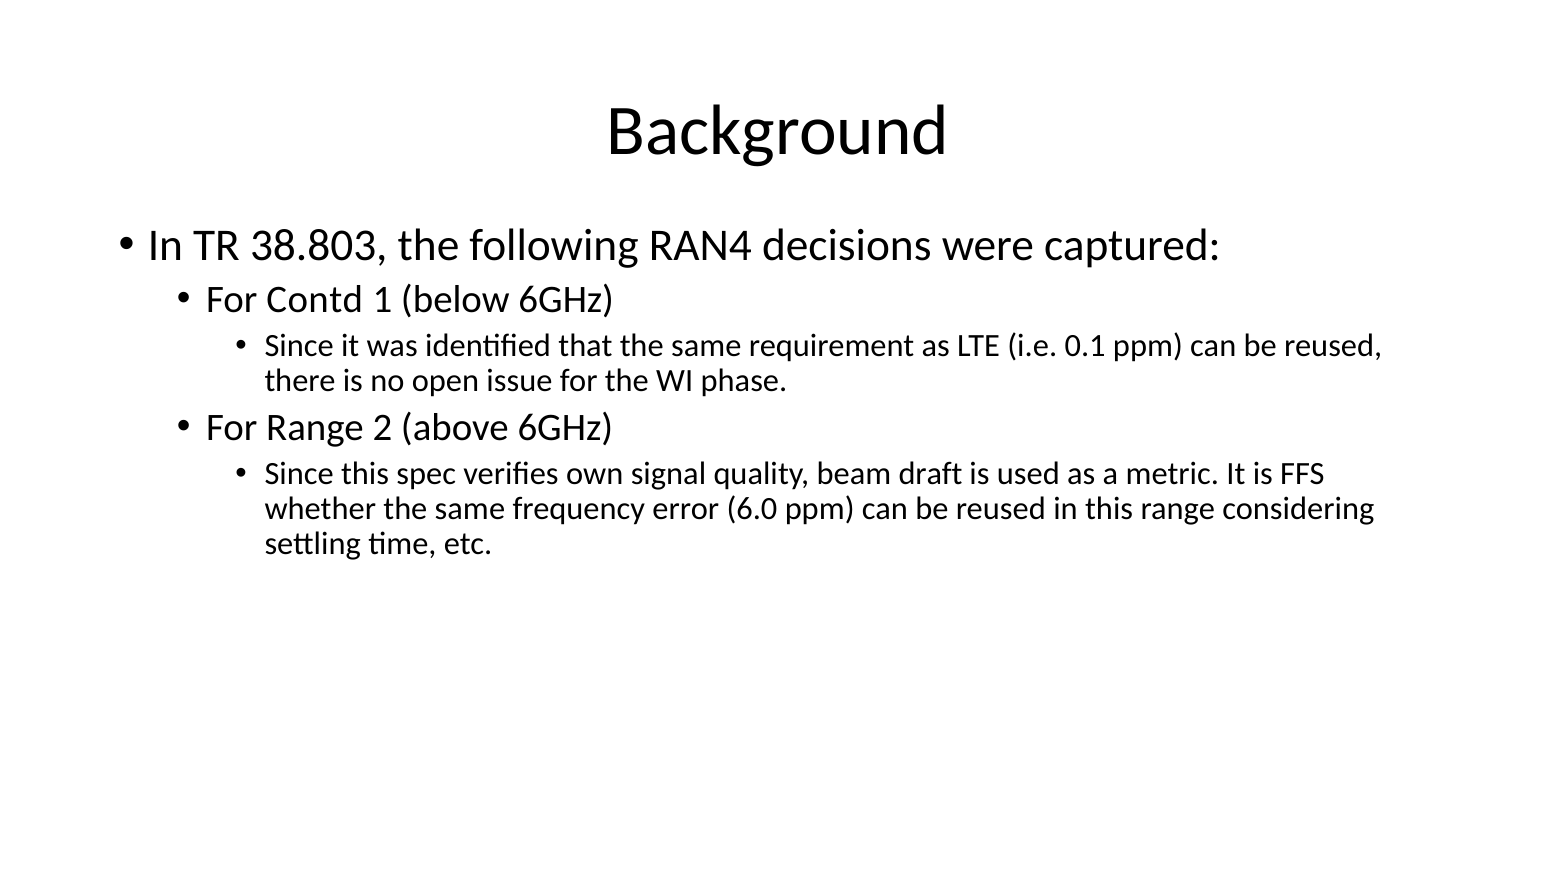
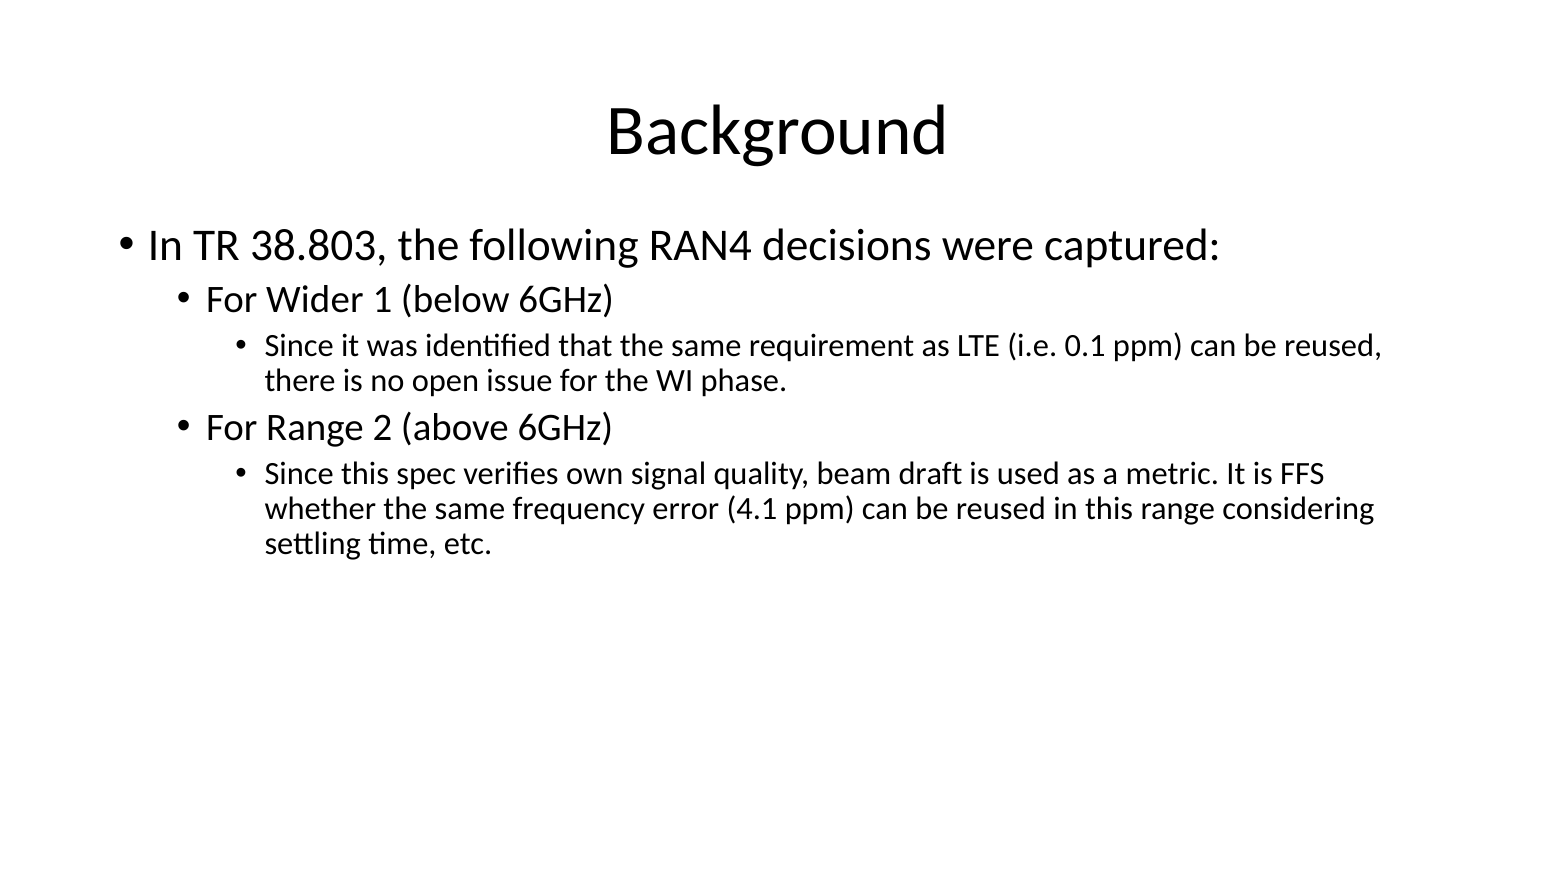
Contd: Contd -> Wider
6.0: 6.0 -> 4.1
